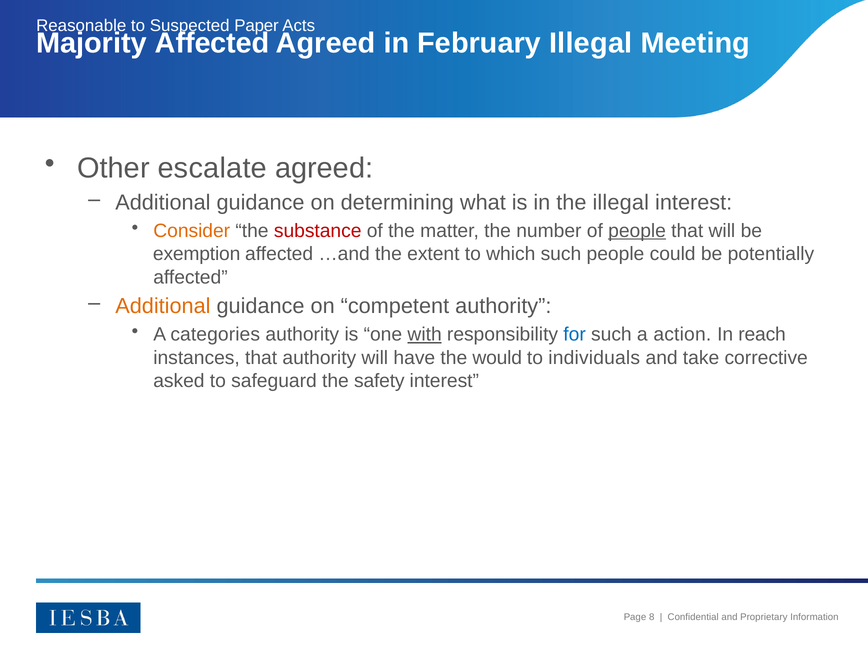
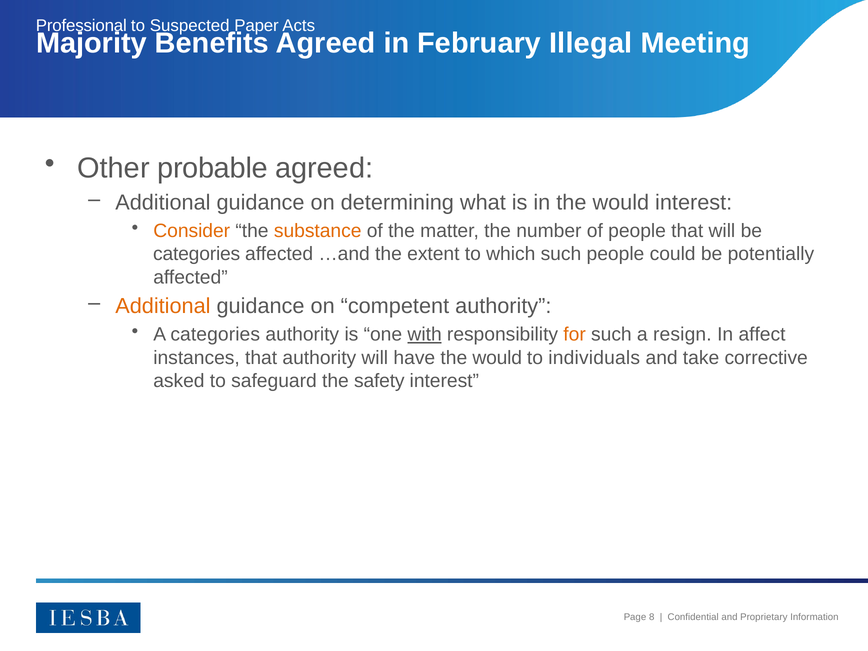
Reasonable: Reasonable -> Professional
Majority Affected: Affected -> Benefits
escalate: escalate -> probable
in the illegal: illegal -> would
substance colour: red -> orange
people at (637, 231) underline: present -> none
exemption at (197, 254): exemption -> categories
for colour: blue -> orange
action: action -> resign
reach: reach -> affect
